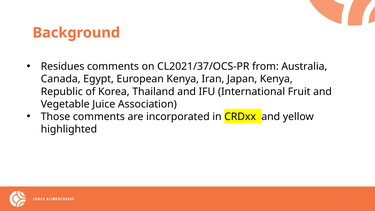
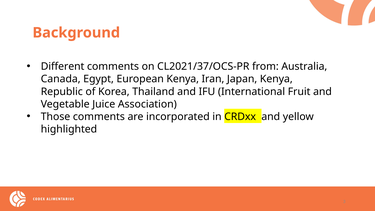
Residues: Residues -> Different
